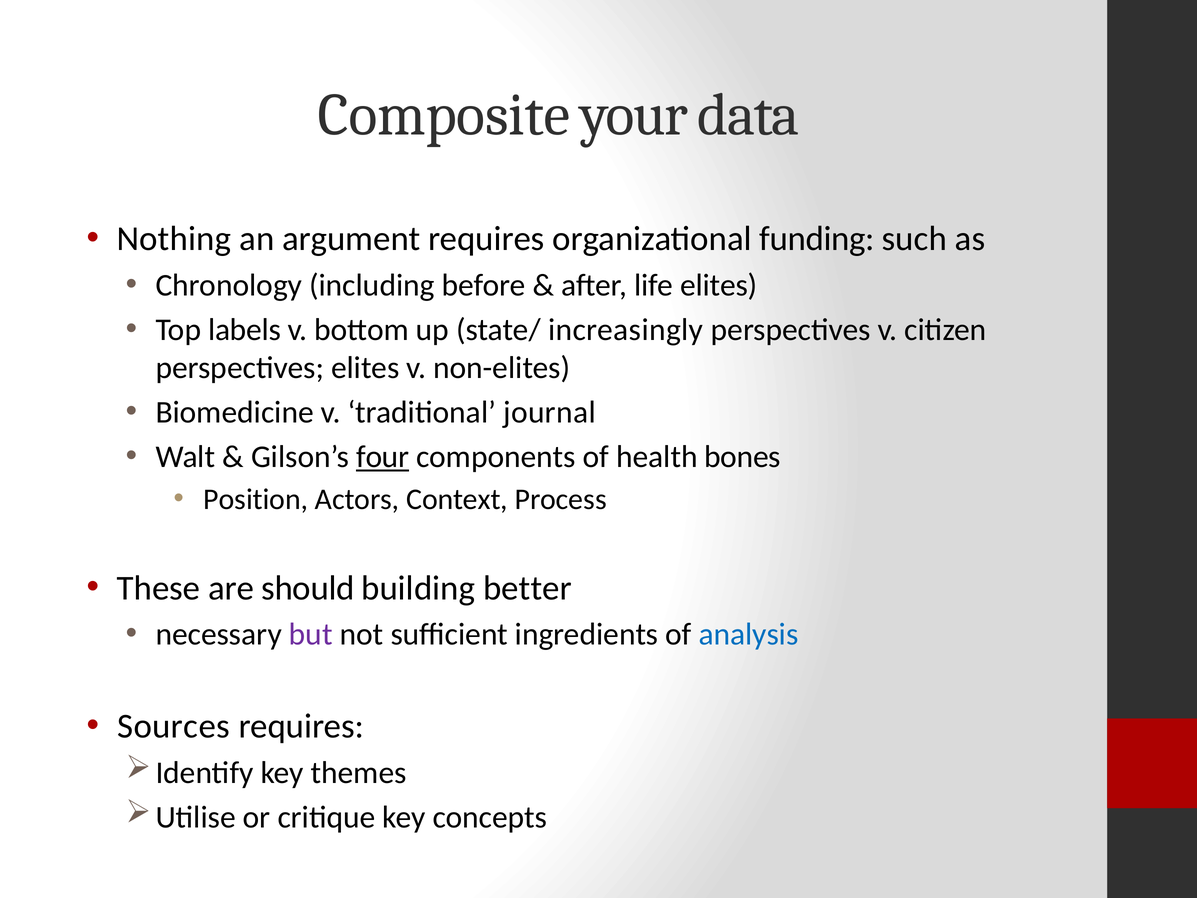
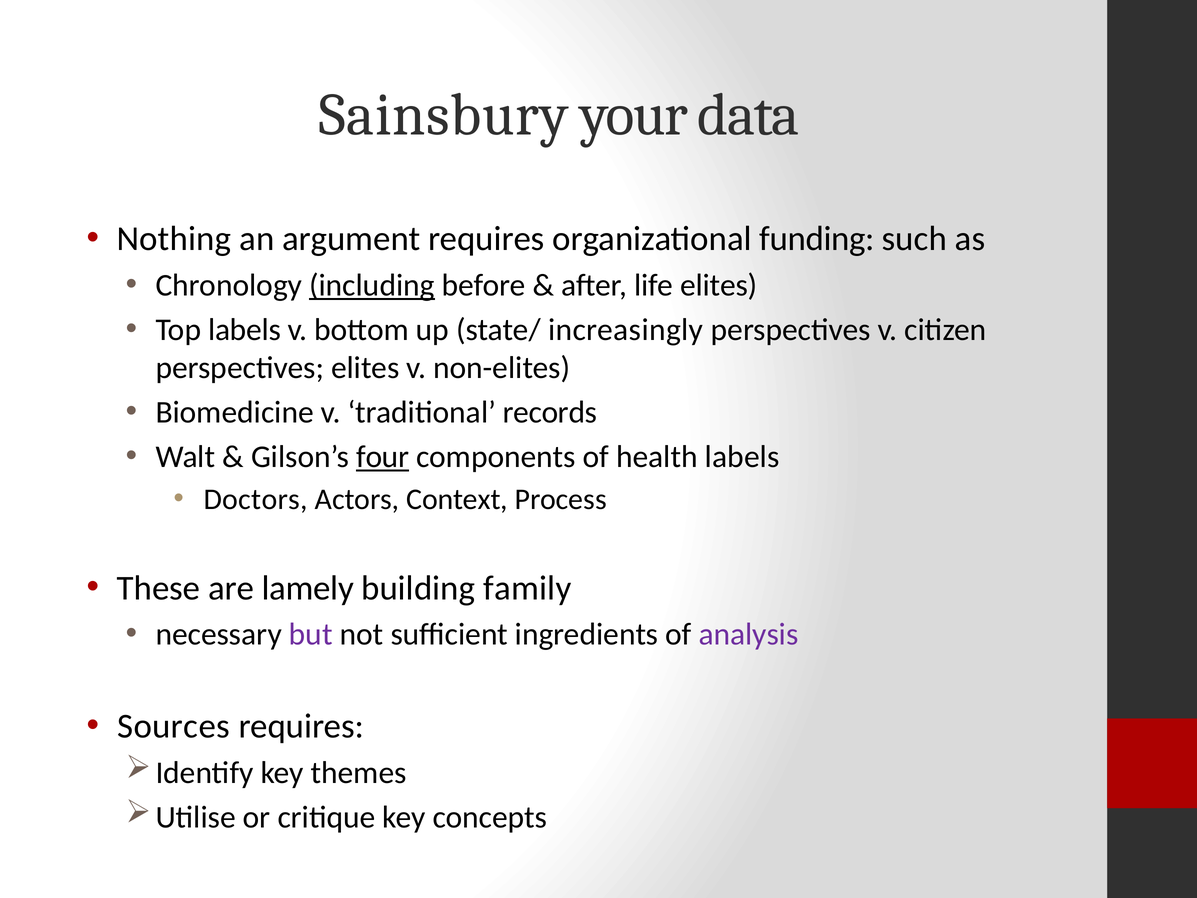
Composite: Composite -> Sainsbury
including underline: none -> present
journal: journal -> records
health bones: bones -> labels
Position: Position -> Doctors
should: should -> lamely
better: better -> family
analysis colour: blue -> purple
